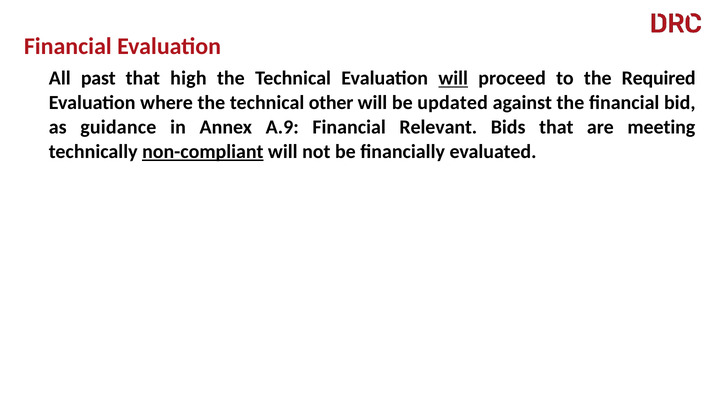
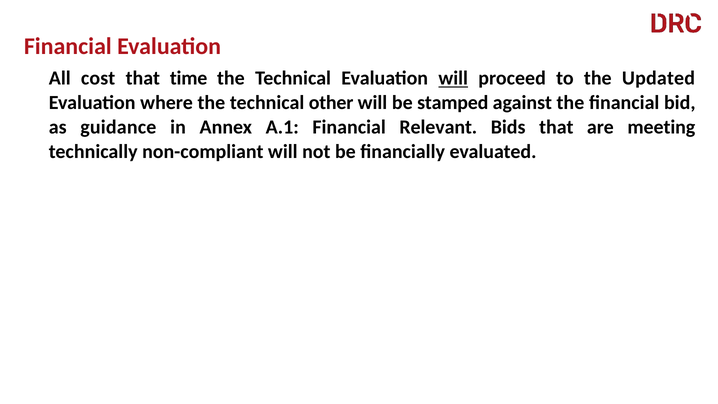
past: past -> cost
high: high -> time
Required: Required -> Updated
updated: updated -> stamped
A.9: A.9 -> A.1
non-compliant underline: present -> none
